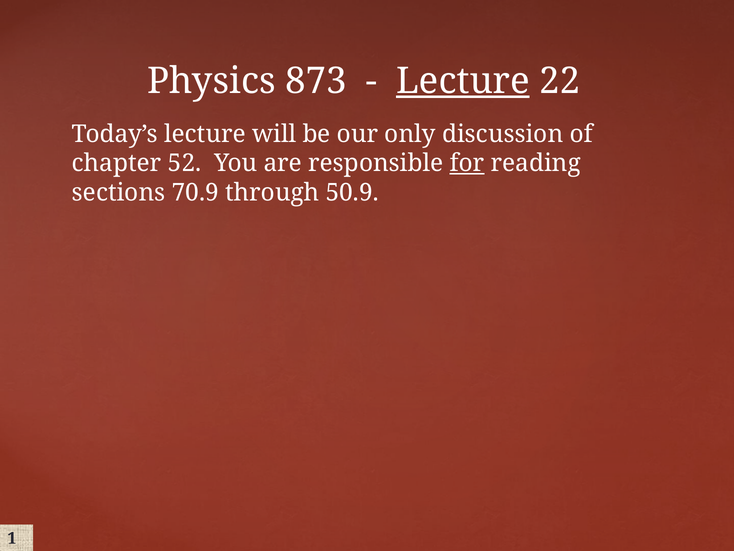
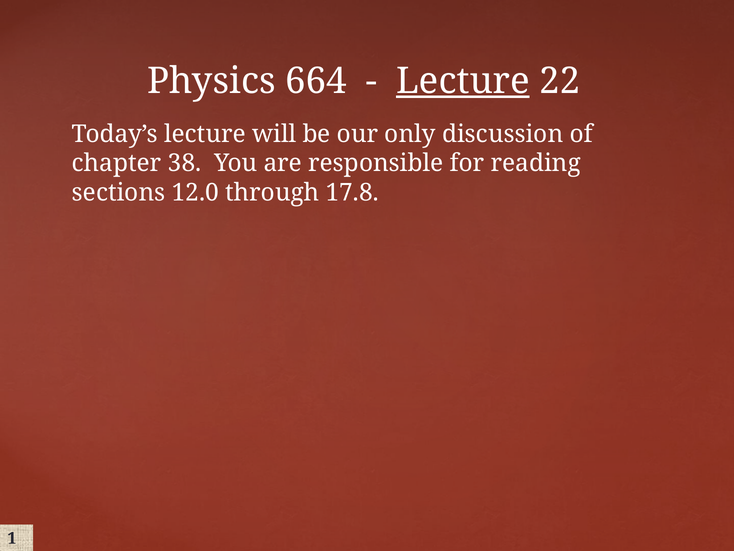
873: 873 -> 664
52: 52 -> 38
for underline: present -> none
70.9: 70.9 -> 12.0
50.9: 50.9 -> 17.8
